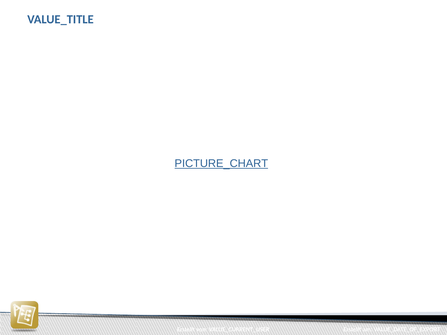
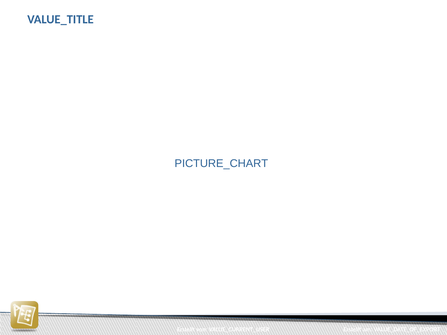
PICTURE_CHART underline: present -> none
